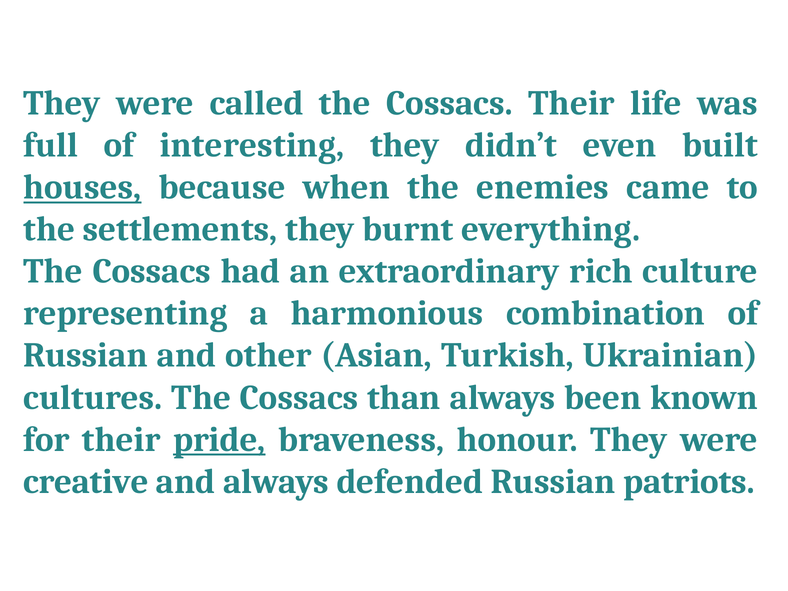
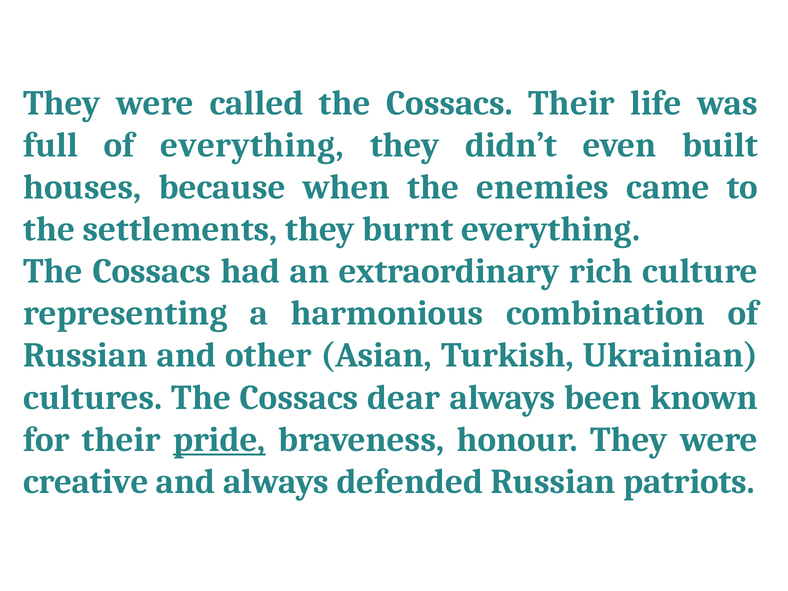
of interesting: interesting -> everything
houses underline: present -> none
than: than -> dear
